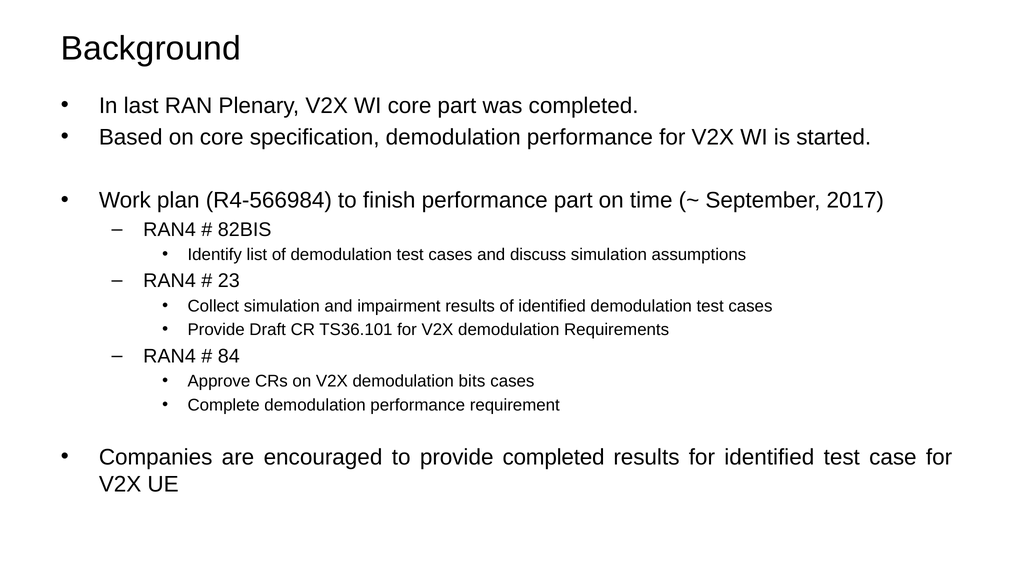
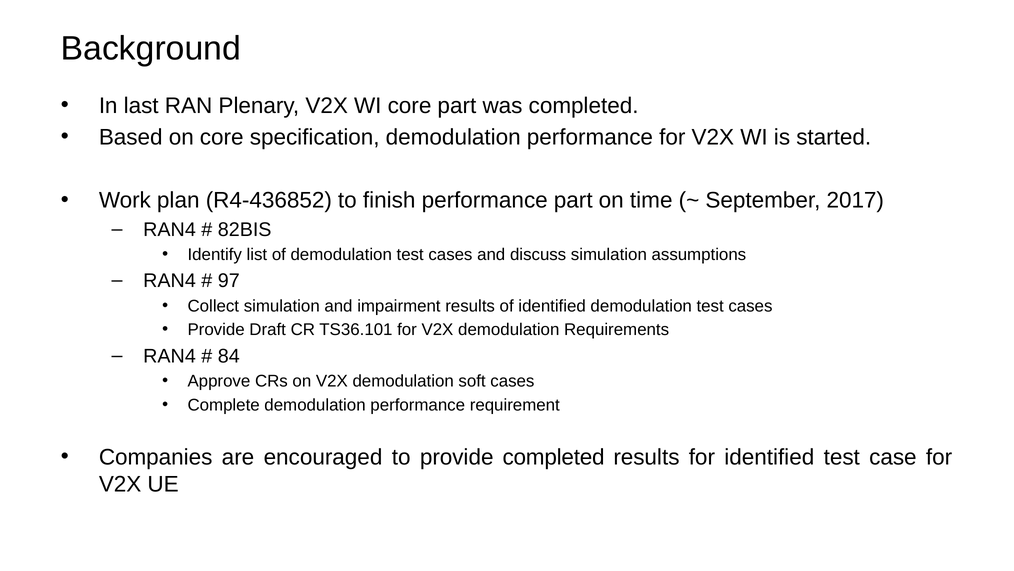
R4-566984: R4-566984 -> R4-436852
23: 23 -> 97
bits: bits -> soft
